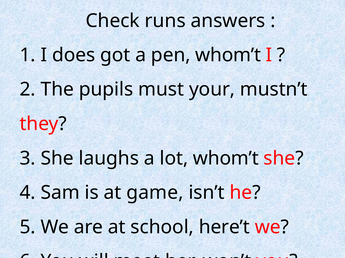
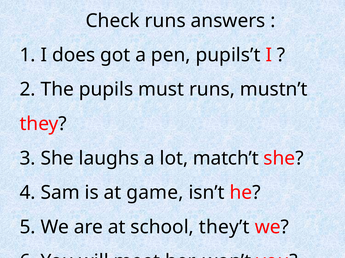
pen whom’t: whom’t -> pupils’t
must your: your -> runs
lot whom’t: whom’t -> match’t
here’t: here’t -> they’t
